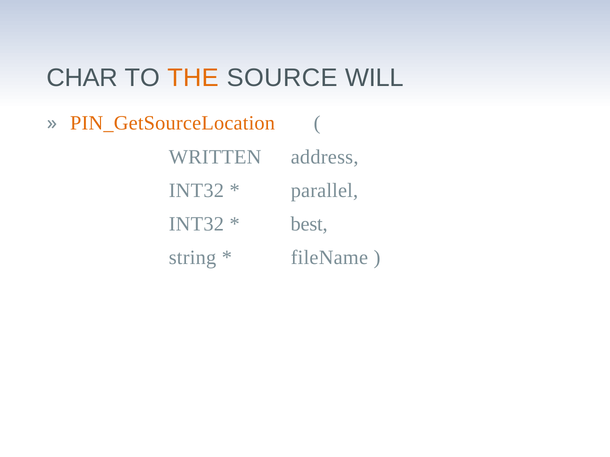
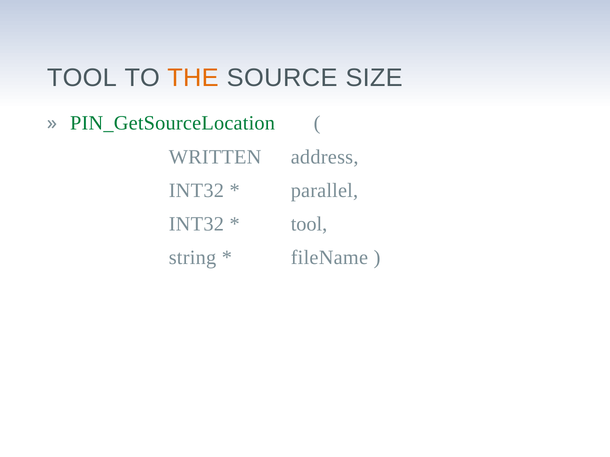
CHAR at (82, 78): CHAR -> TOOL
WILL: WILL -> SIZE
PIN_GetSourceLocation colour: orange -> green
best at (309, 224): best -> tool
